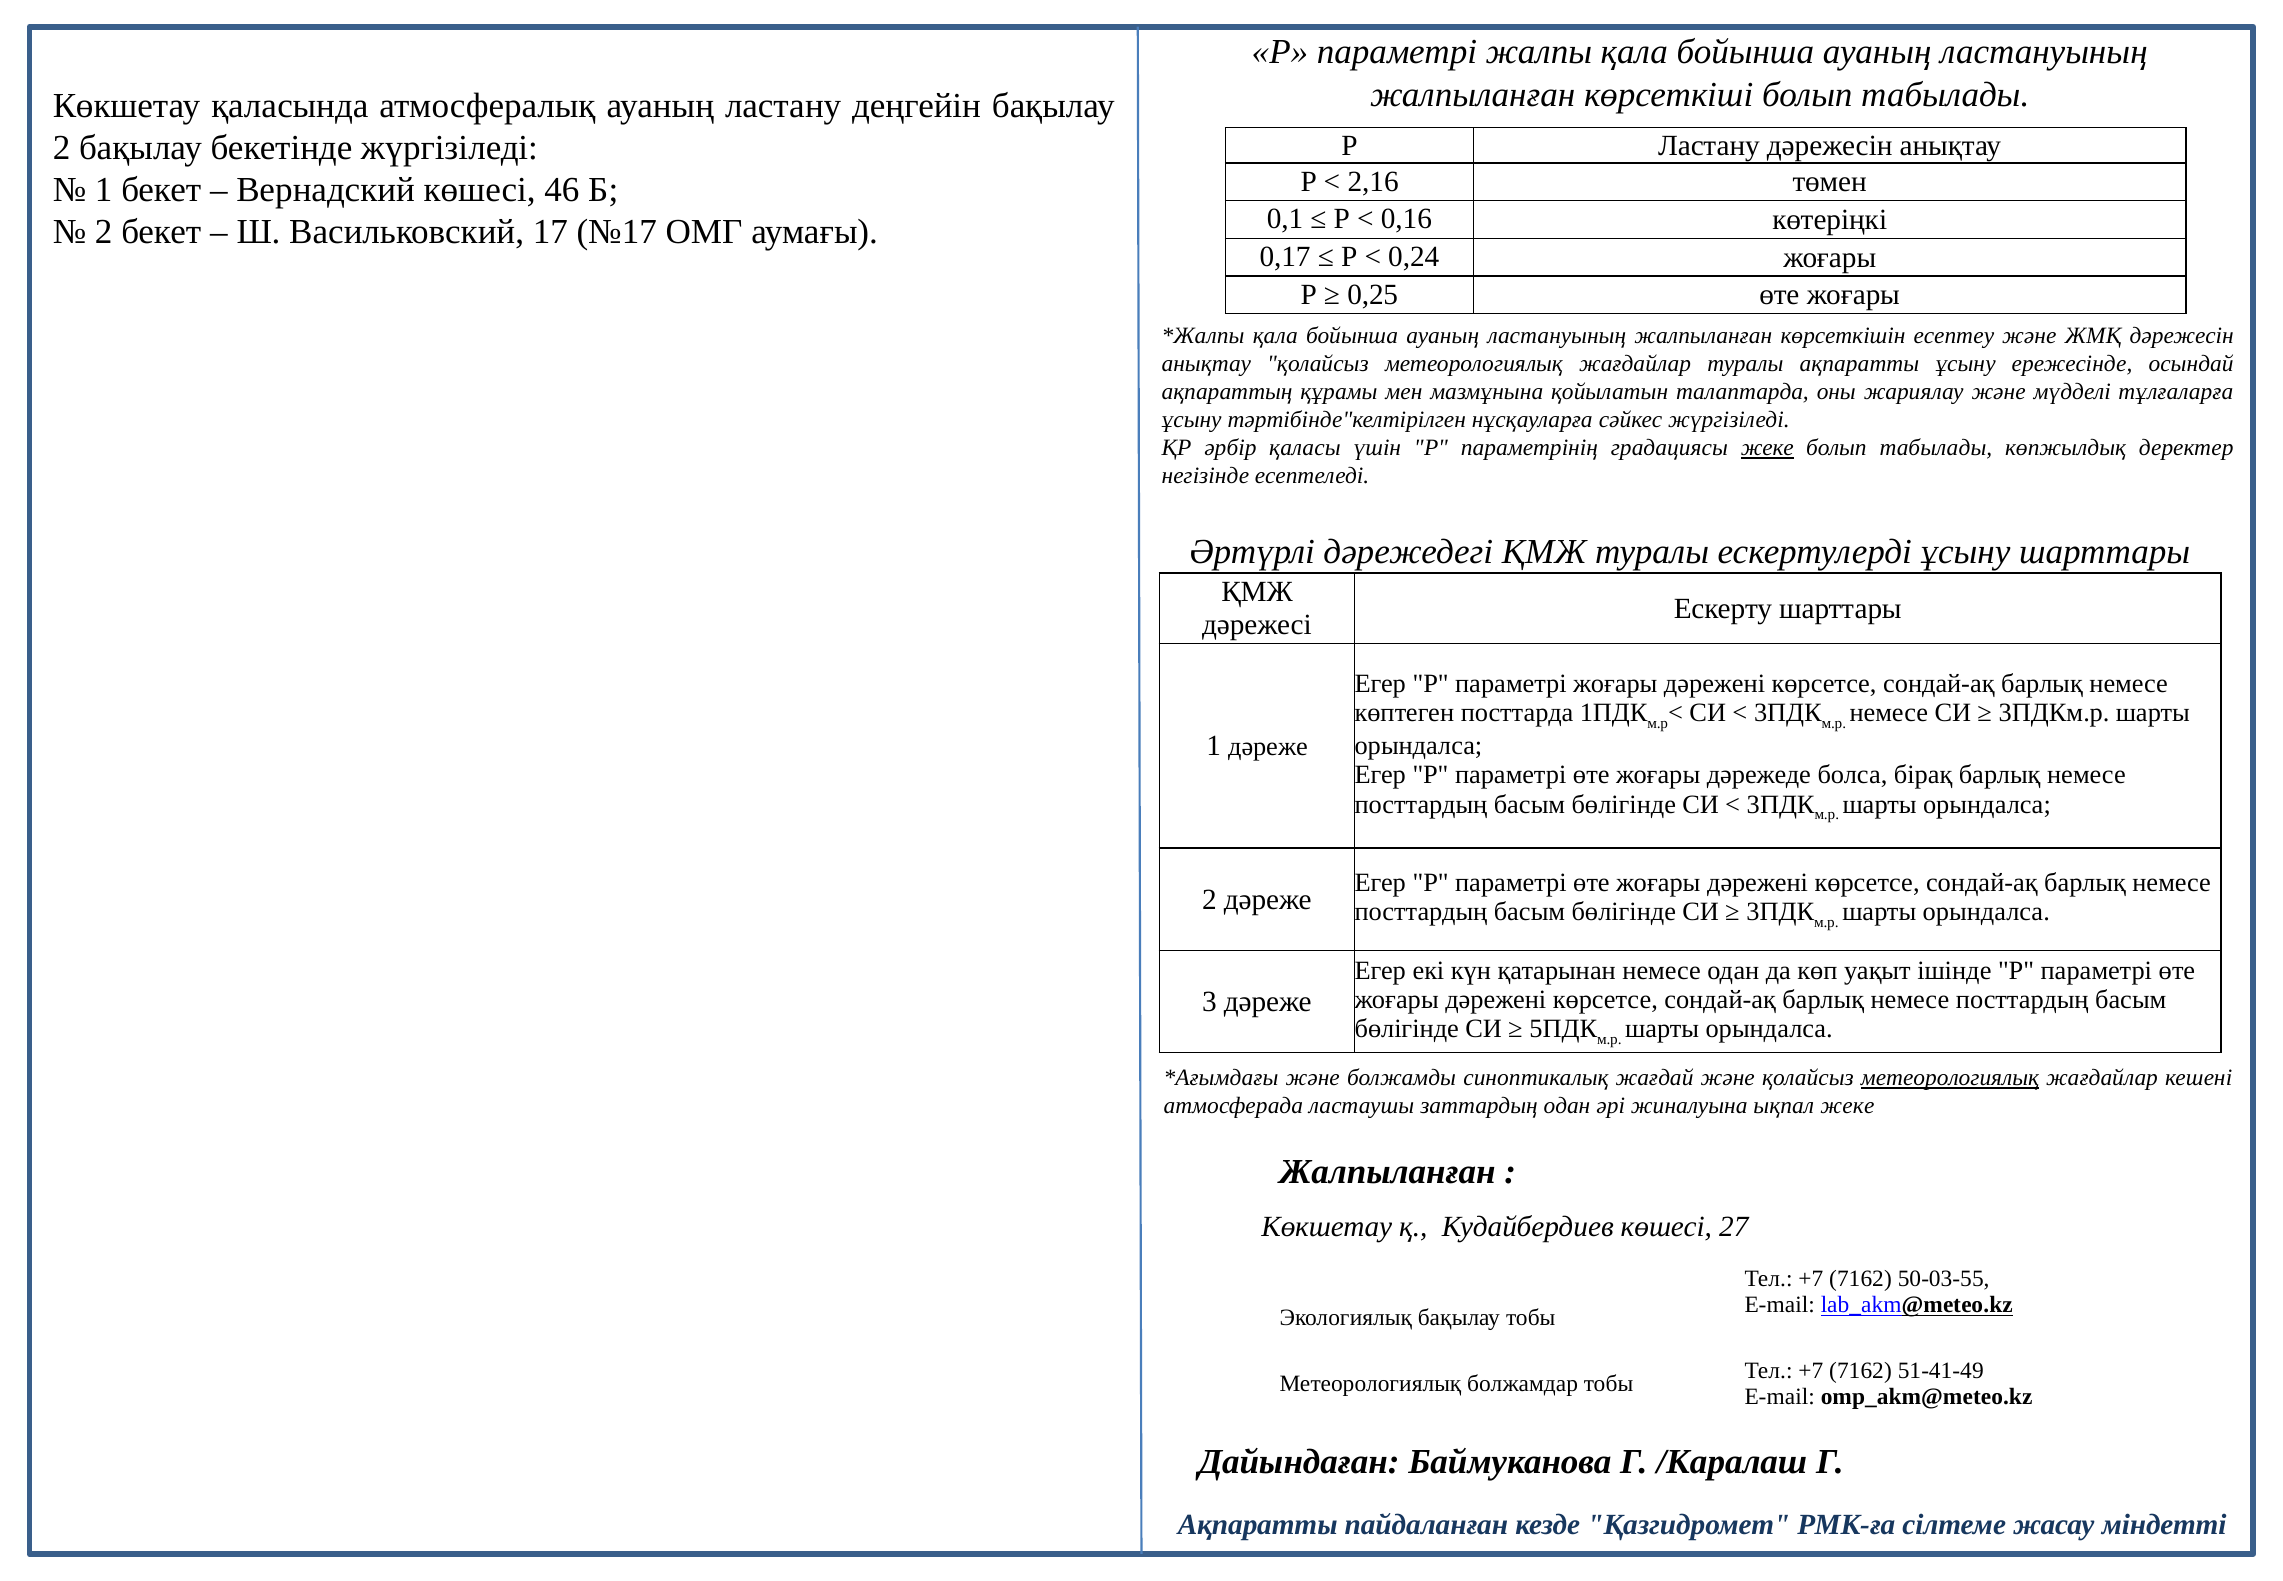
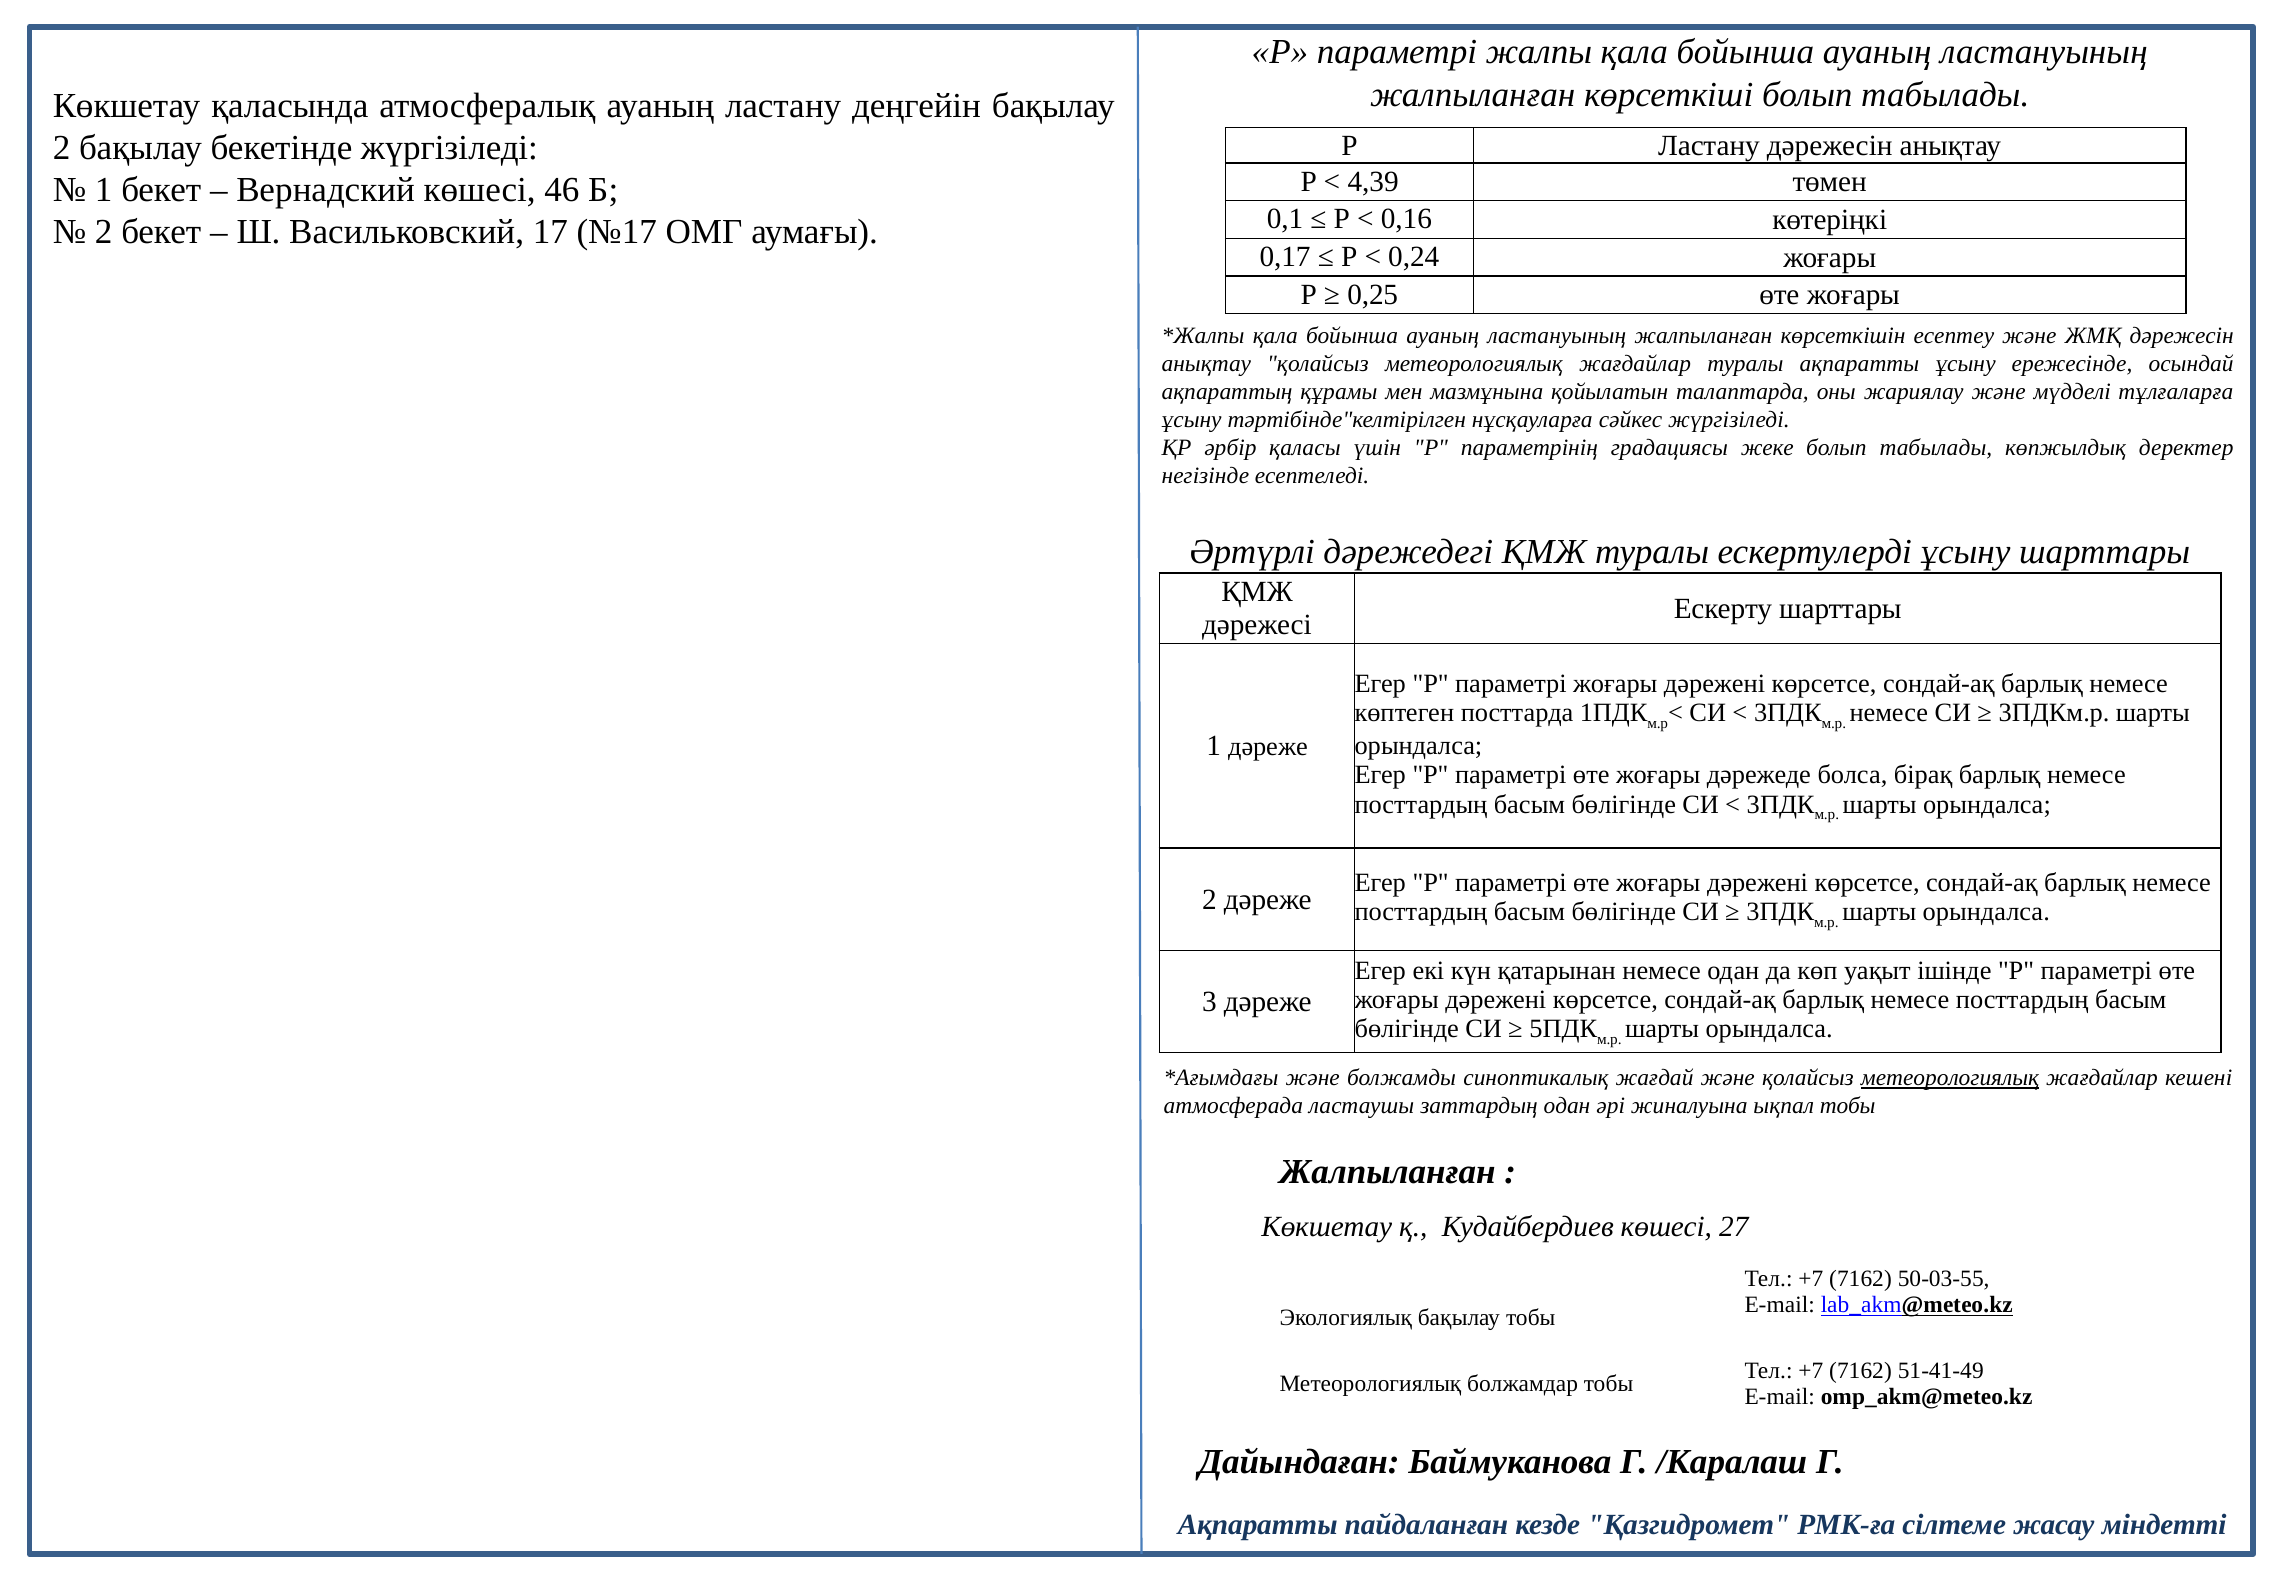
2,16: 2,16 -> 4,39
жеке at (1767, 448) underline: present -> none
ықпал жеке: жеке -> тобы
